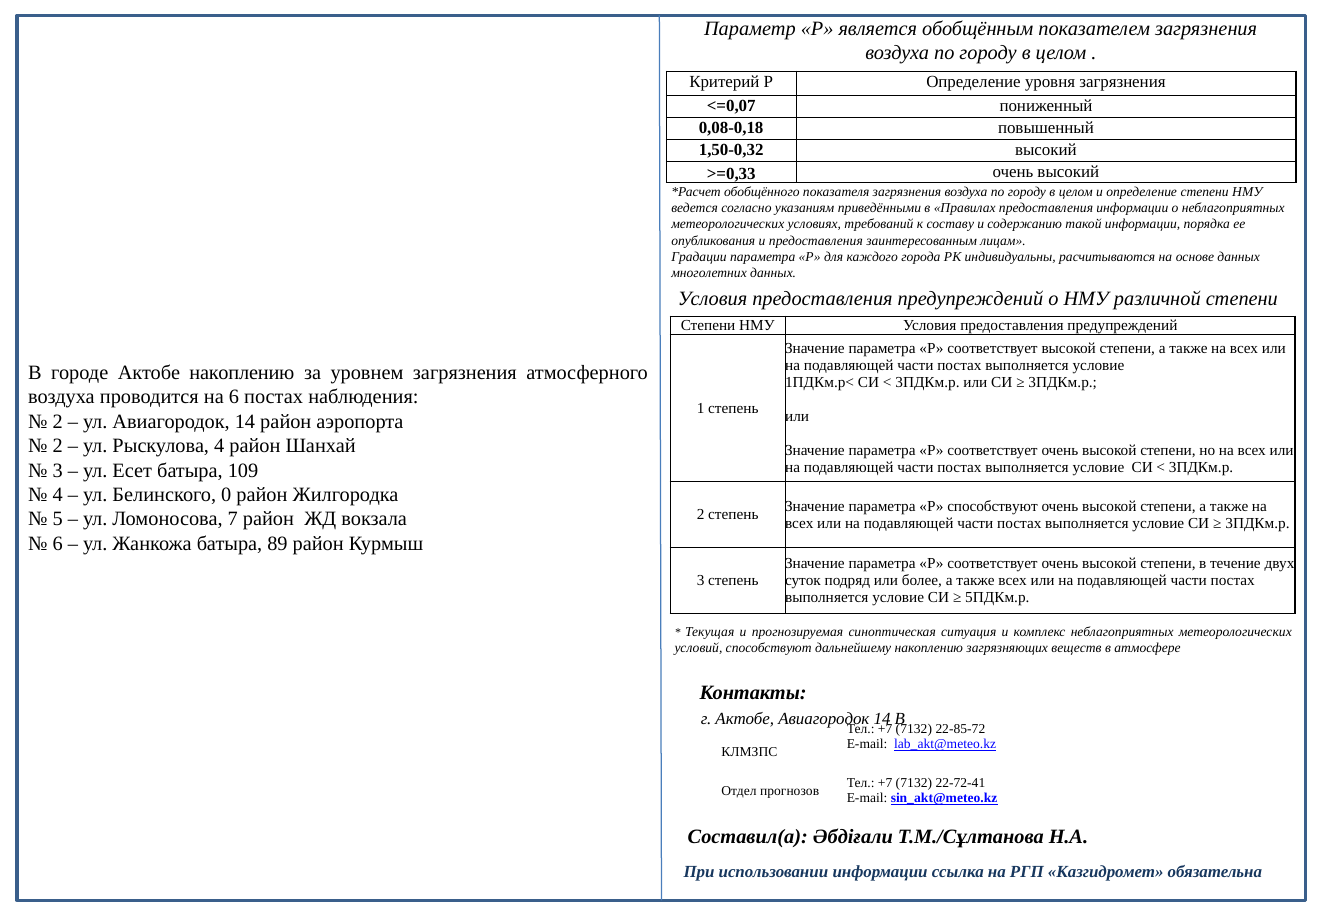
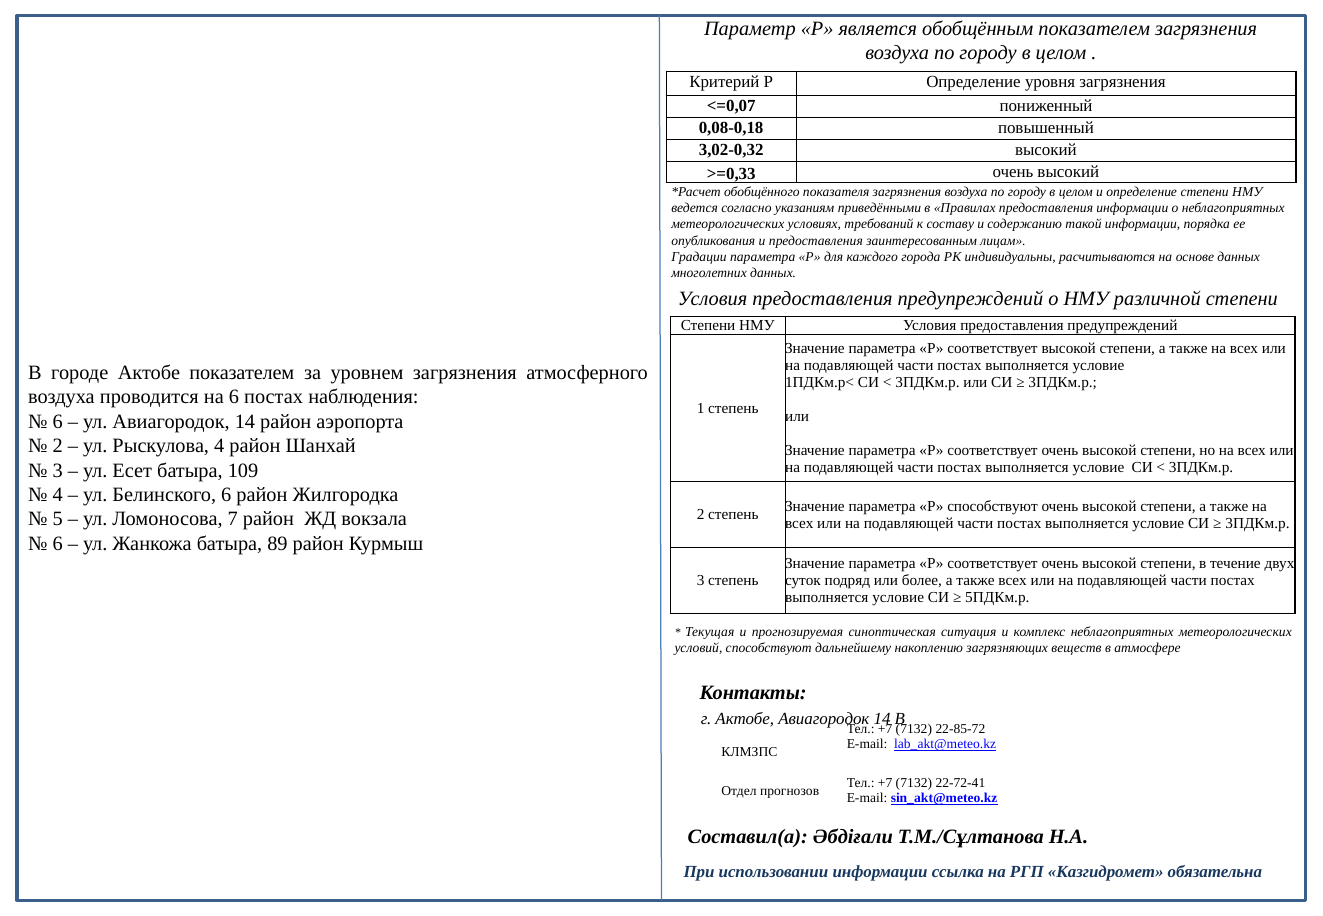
1,50-0,32: 1,50-0,32 -> 3,02-0,32
Актобе накоплению: накоплению -> показателем
2 at (58, 421): 2 -> 6
Белинского 0: 0 -> 6
